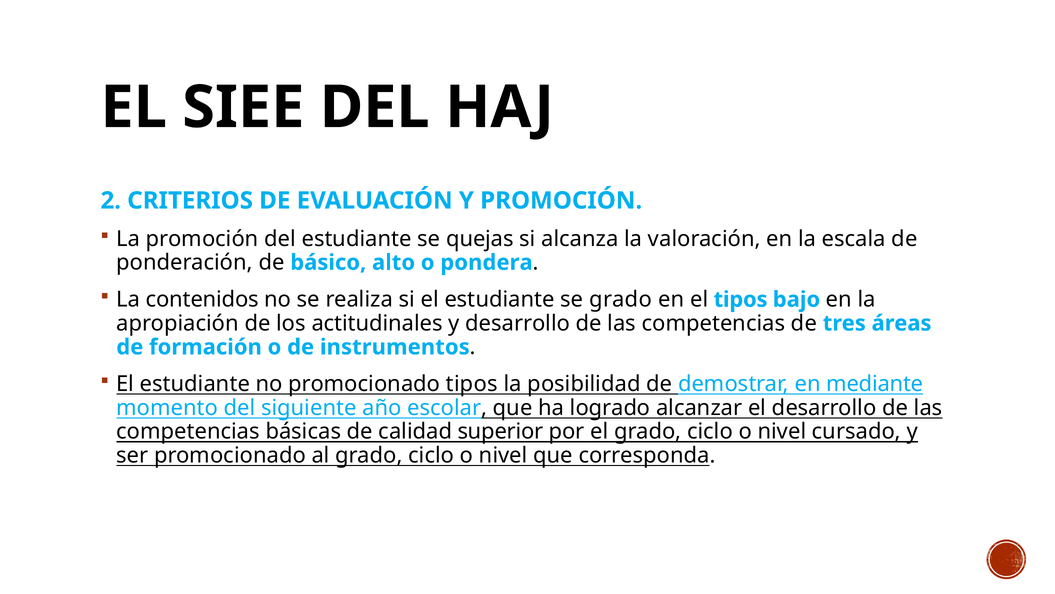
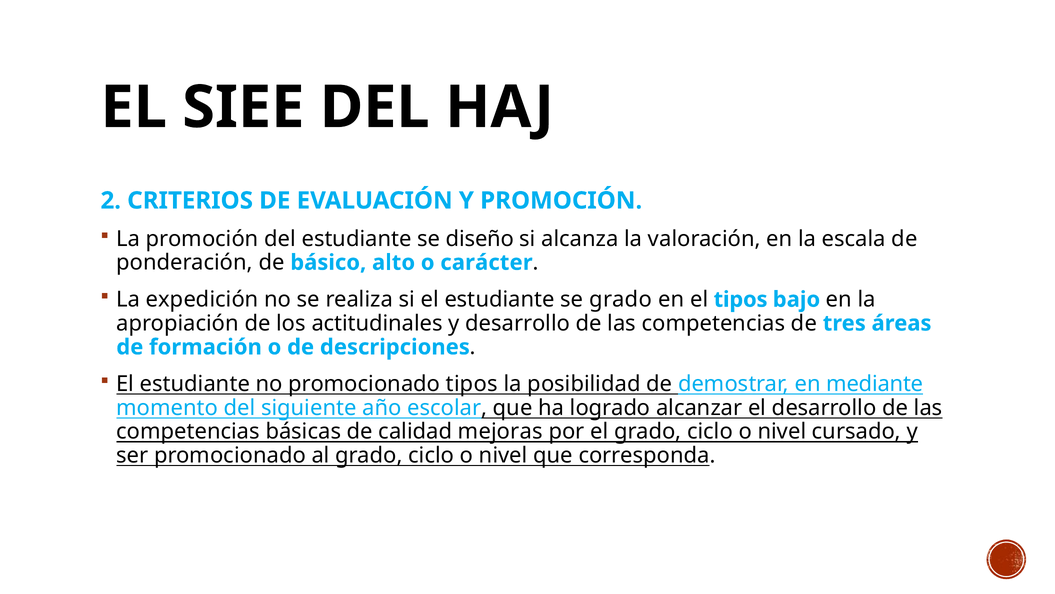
quejas: quejas -> diseño
pondera: pondera -> carácter
contenidos: contenidos -> expedición
instrumentos: instrumentos -> descripciones
superior: superior -> mejoras
